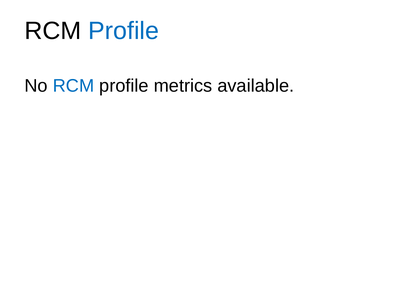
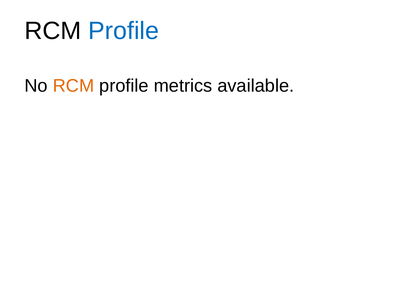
RCM at (73, 86) colour: blue -> orange
